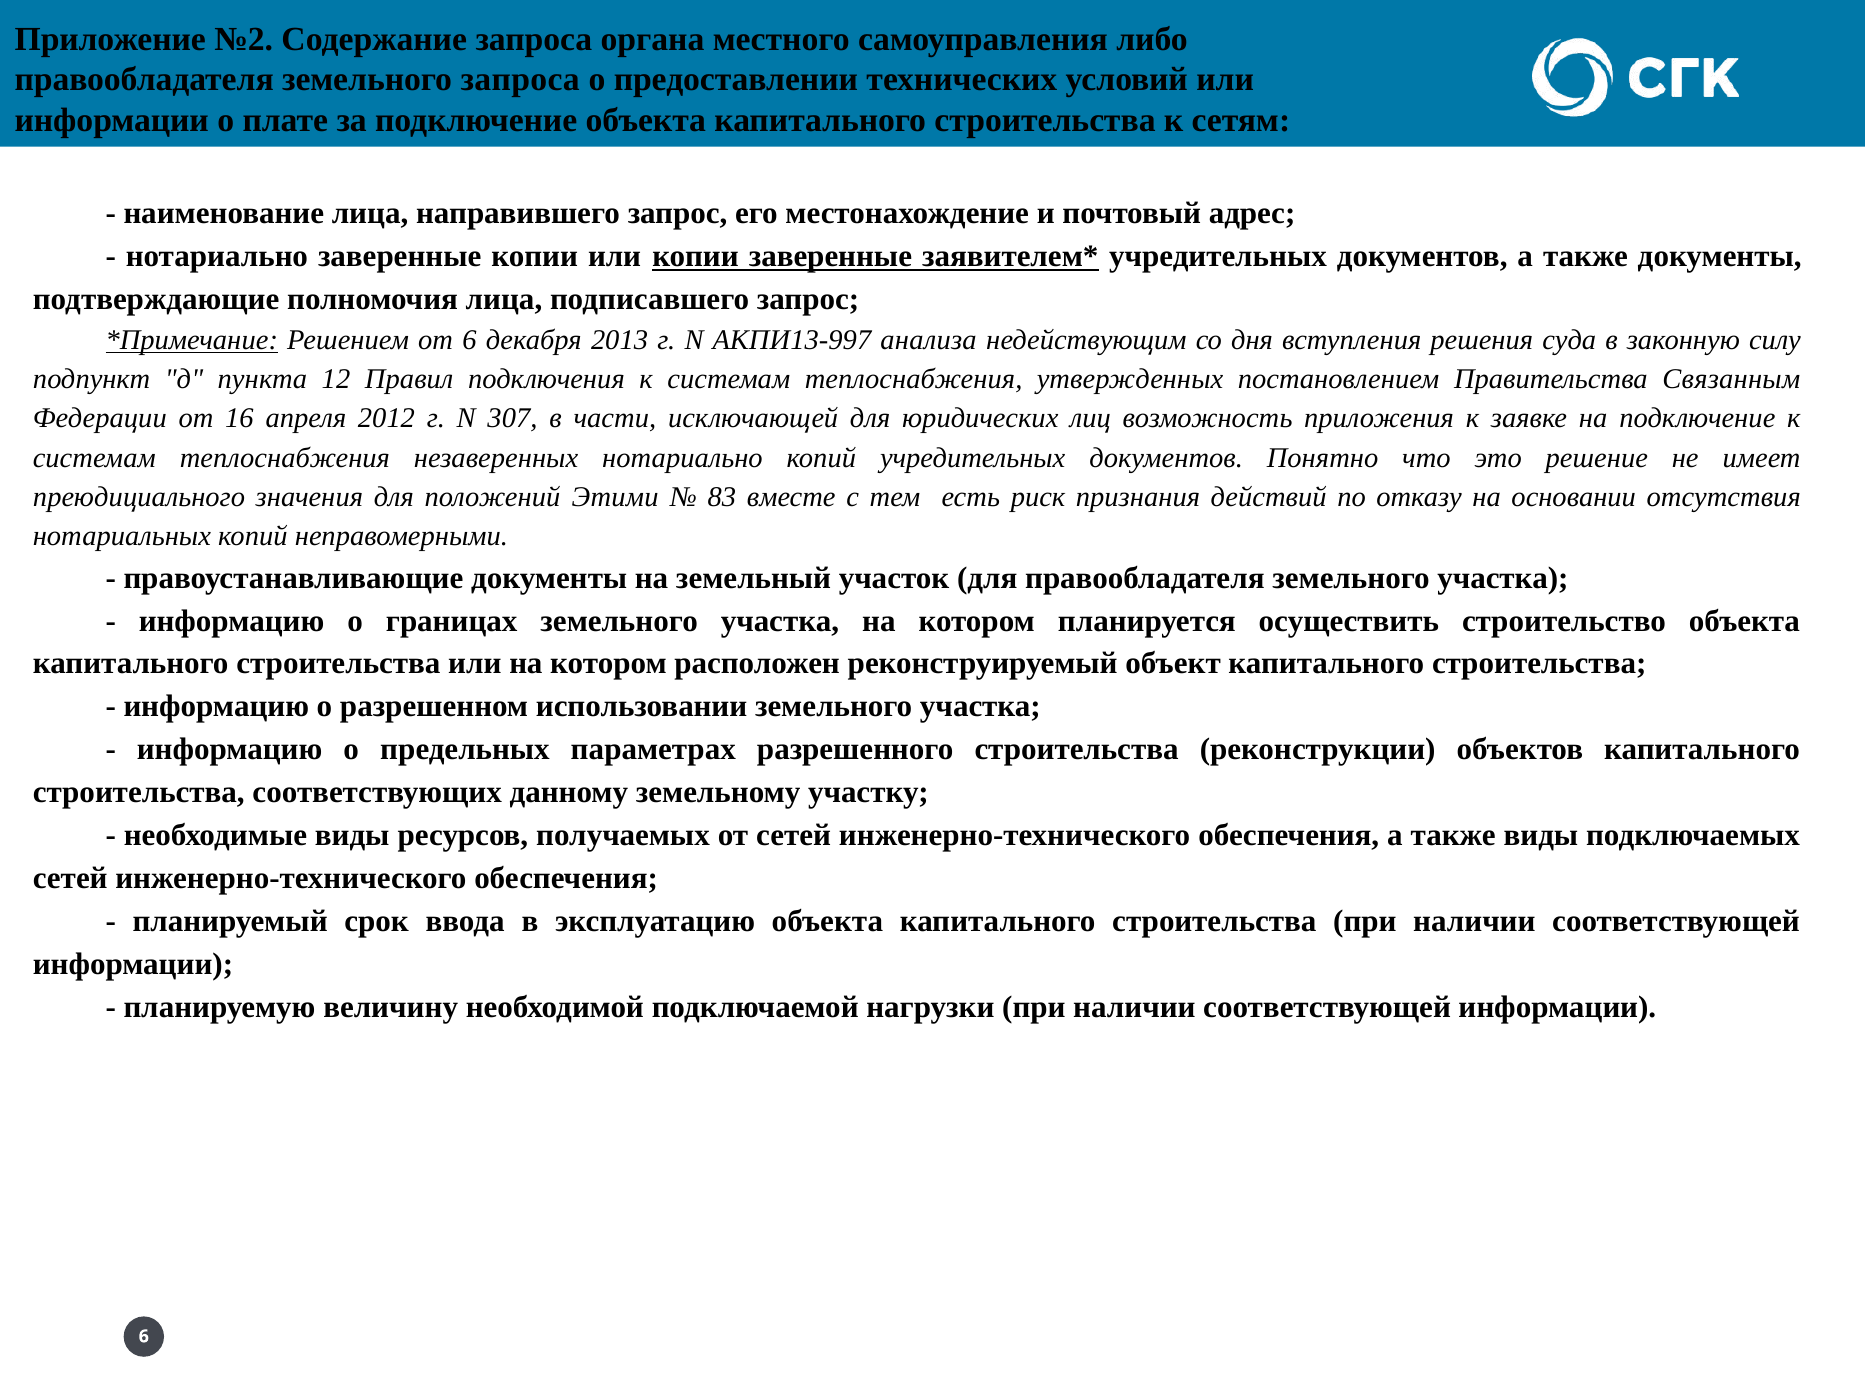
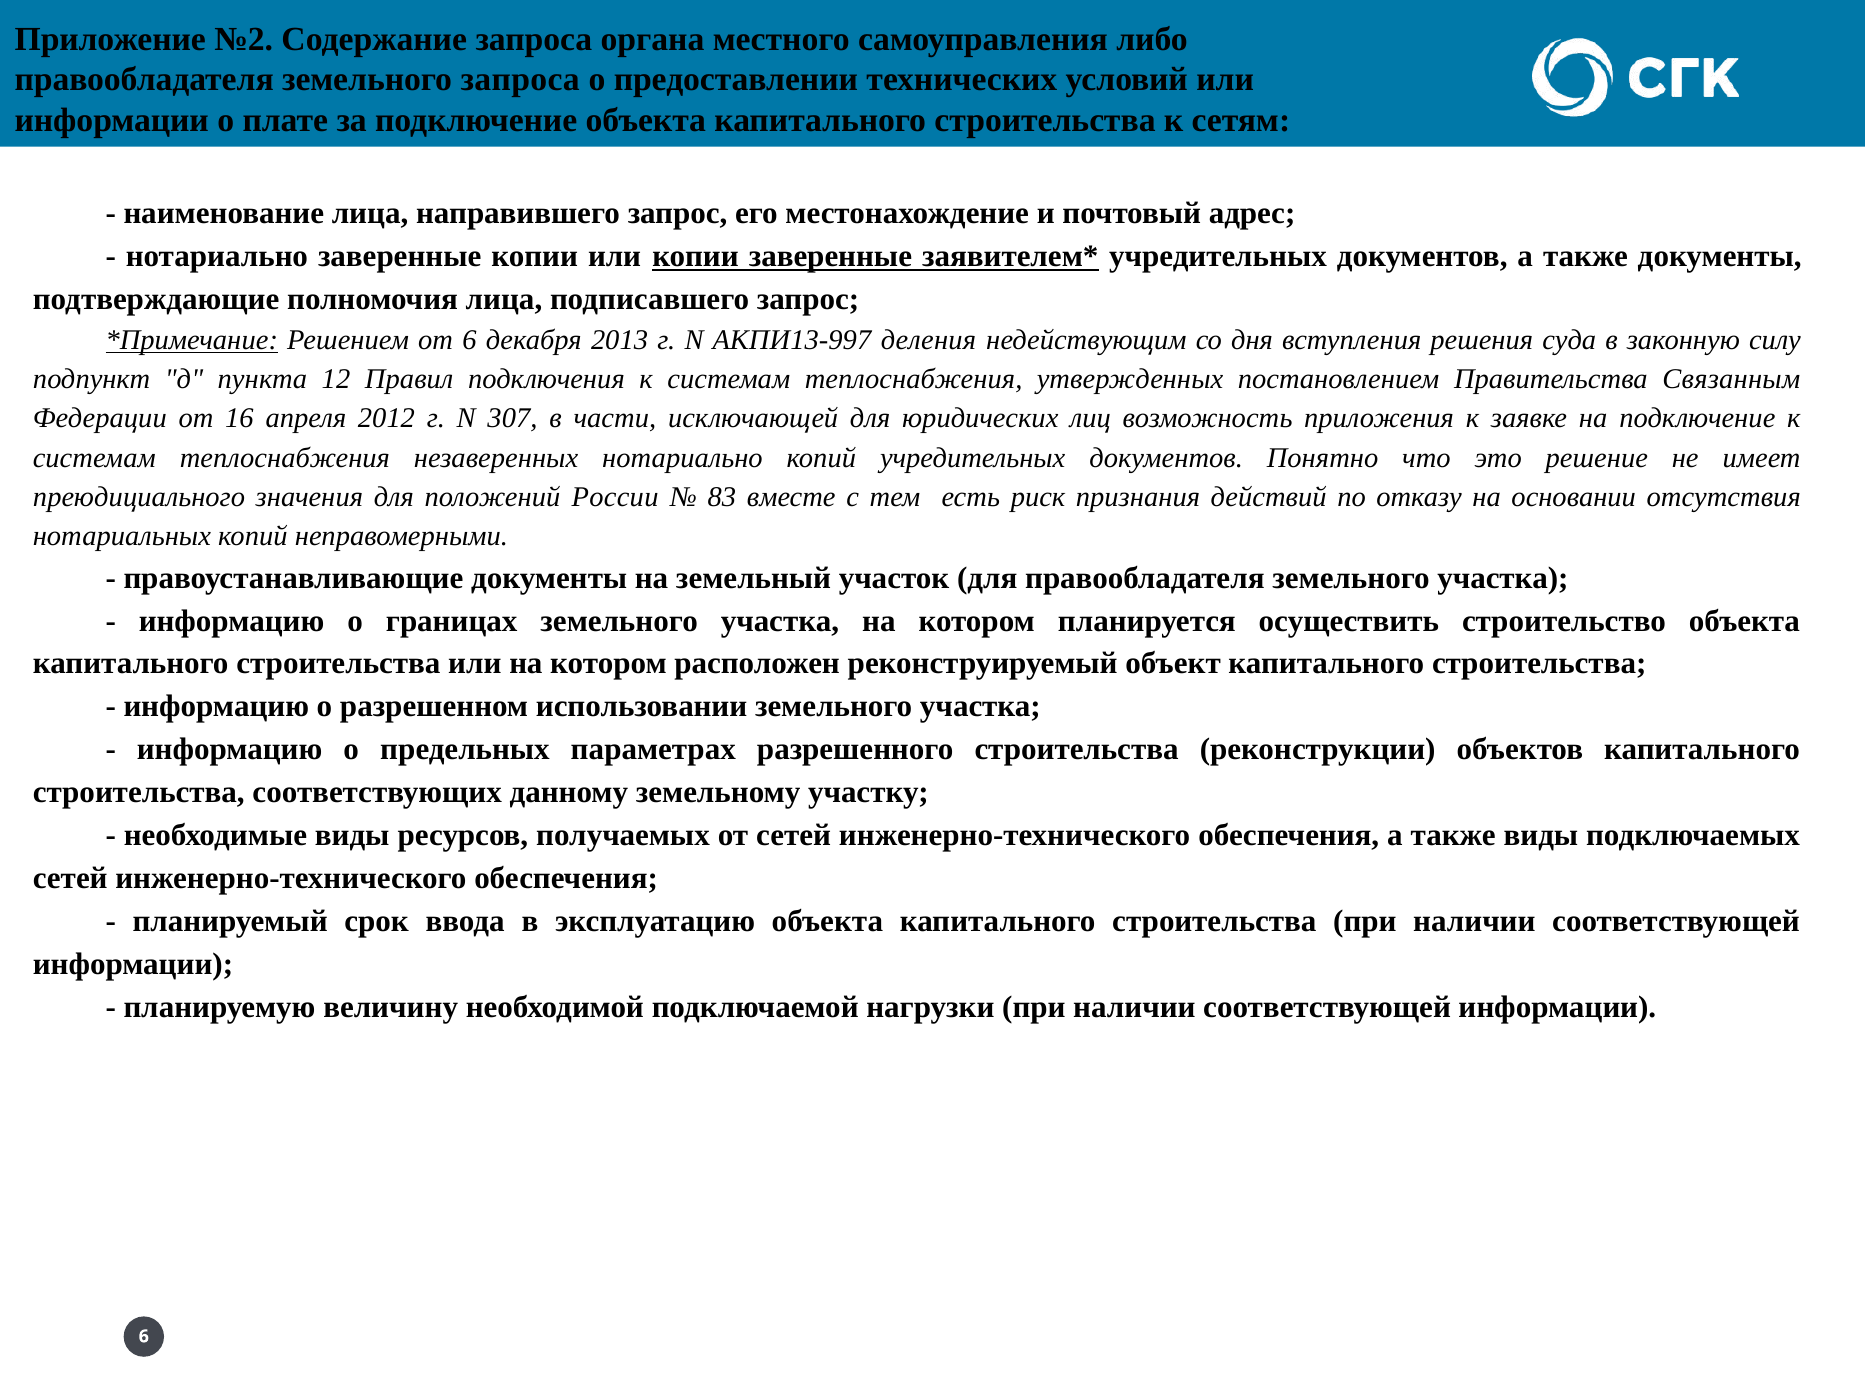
анализа: анализа -> деления
Этими: Этими -> России
